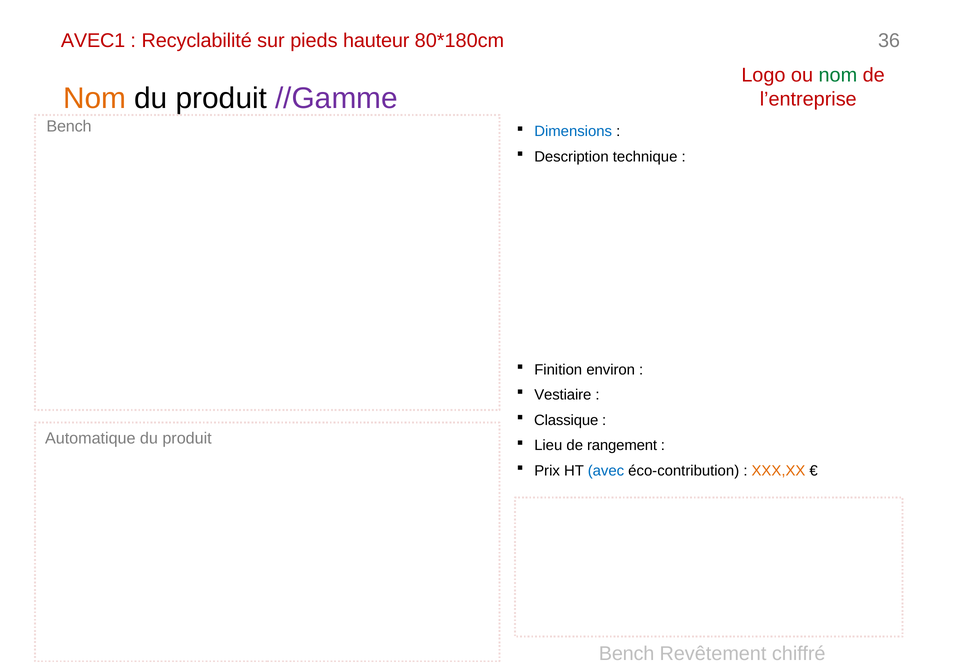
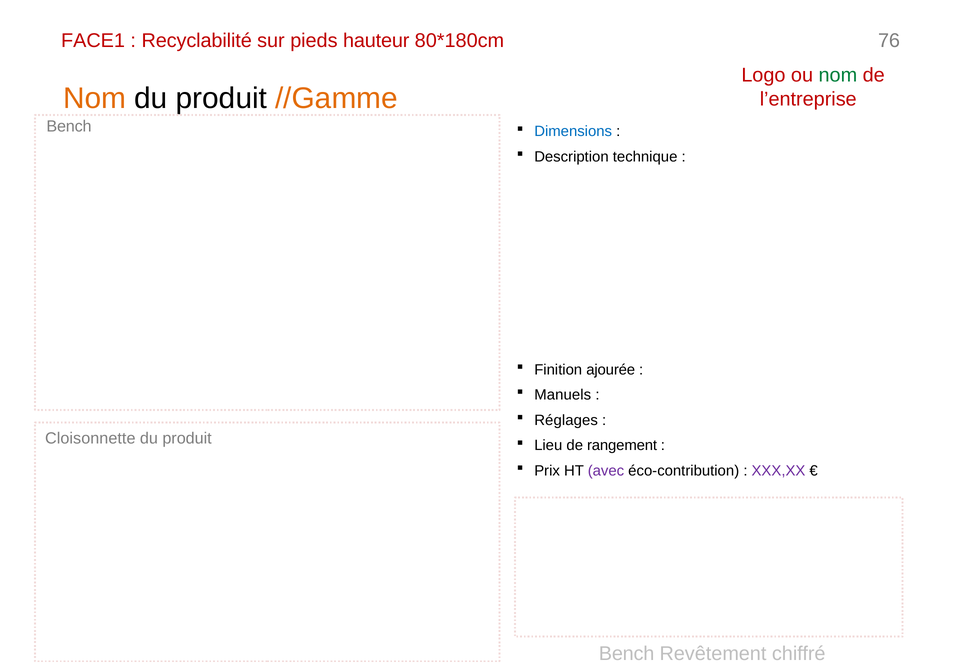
AVEC1: AVEC1 -> FACE1
36: 36 -> 76
//Gamme colour: purple -> orange
environ: environ -> ajourée
Vestiaire: Vestiaire -> Manuels
Classique: Classique -> Réglages
Automatique: Automatique -> Cloisonnette
avec colour: blue -> purple
XXX,XX colour: orange -> purple
